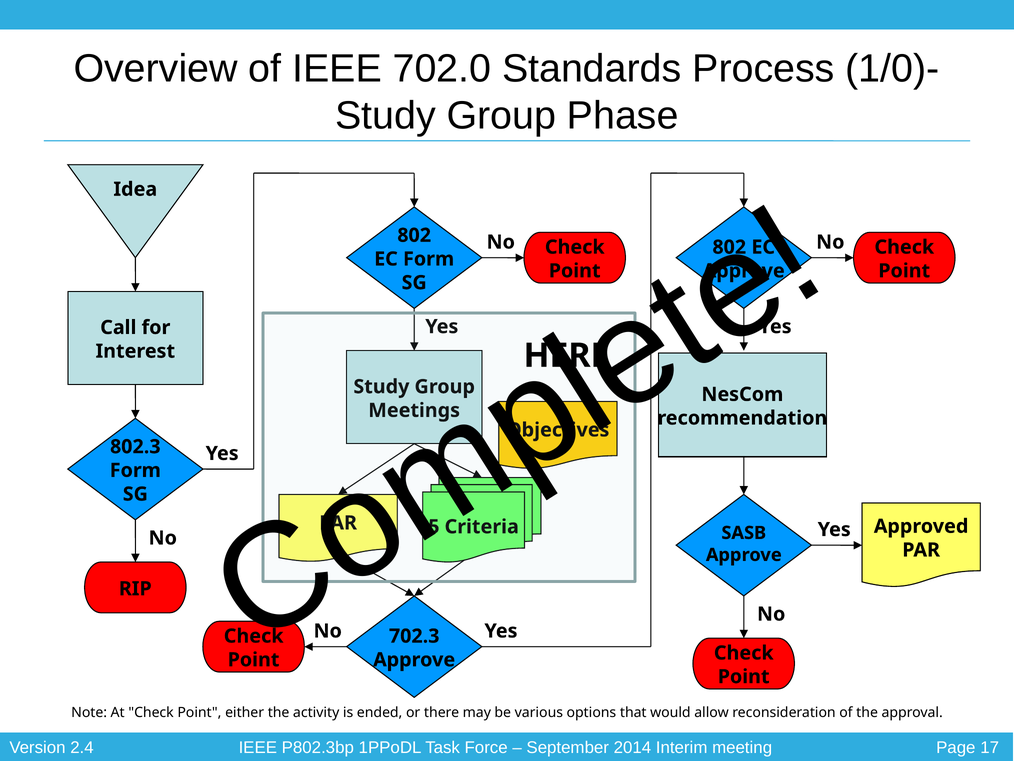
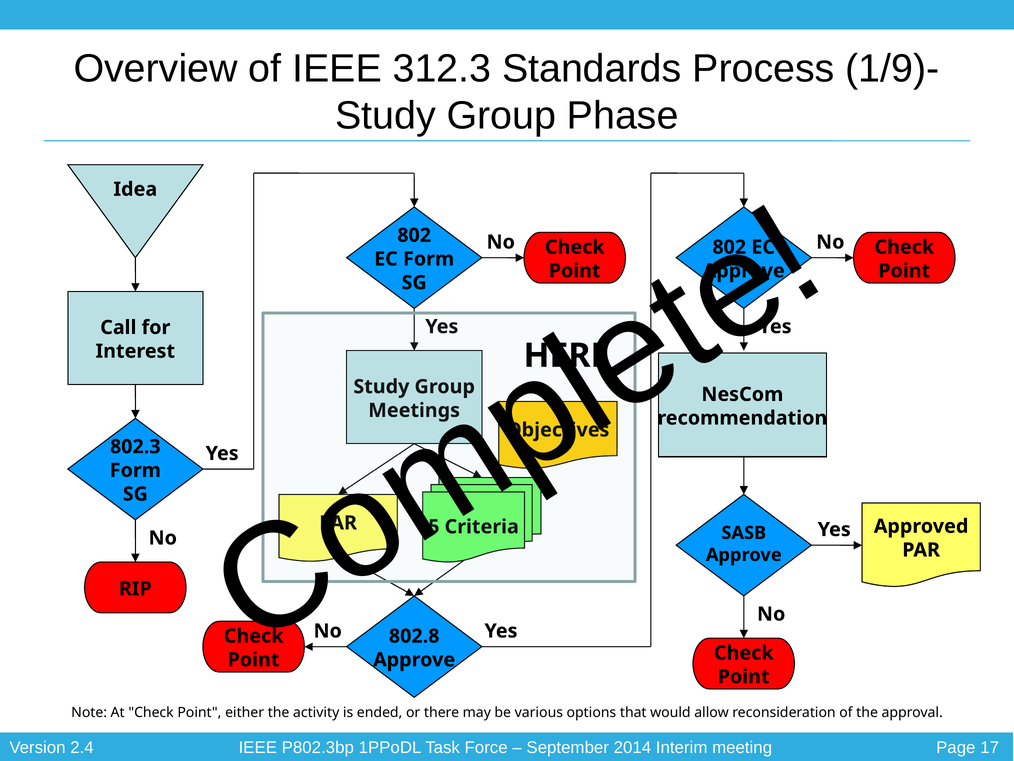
702.0: 702.0 -> 312.3
1/0)-: 1/0)- -> 1/9)-
702.3: 702.3 -> 802.8
